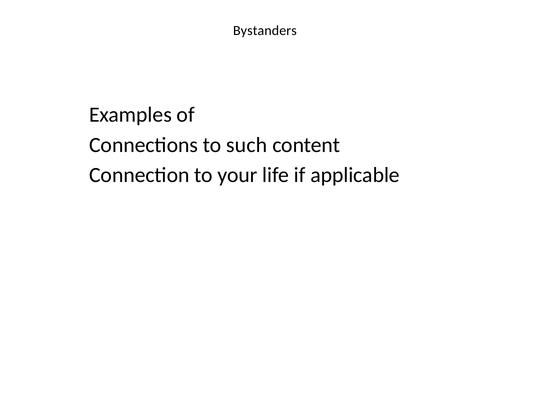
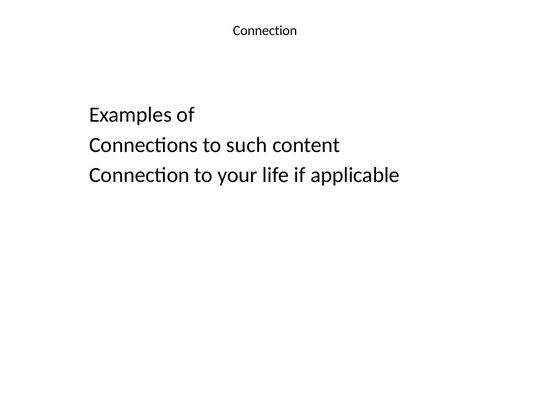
Bystanders at (265, 31): Bystanders -> Connection
